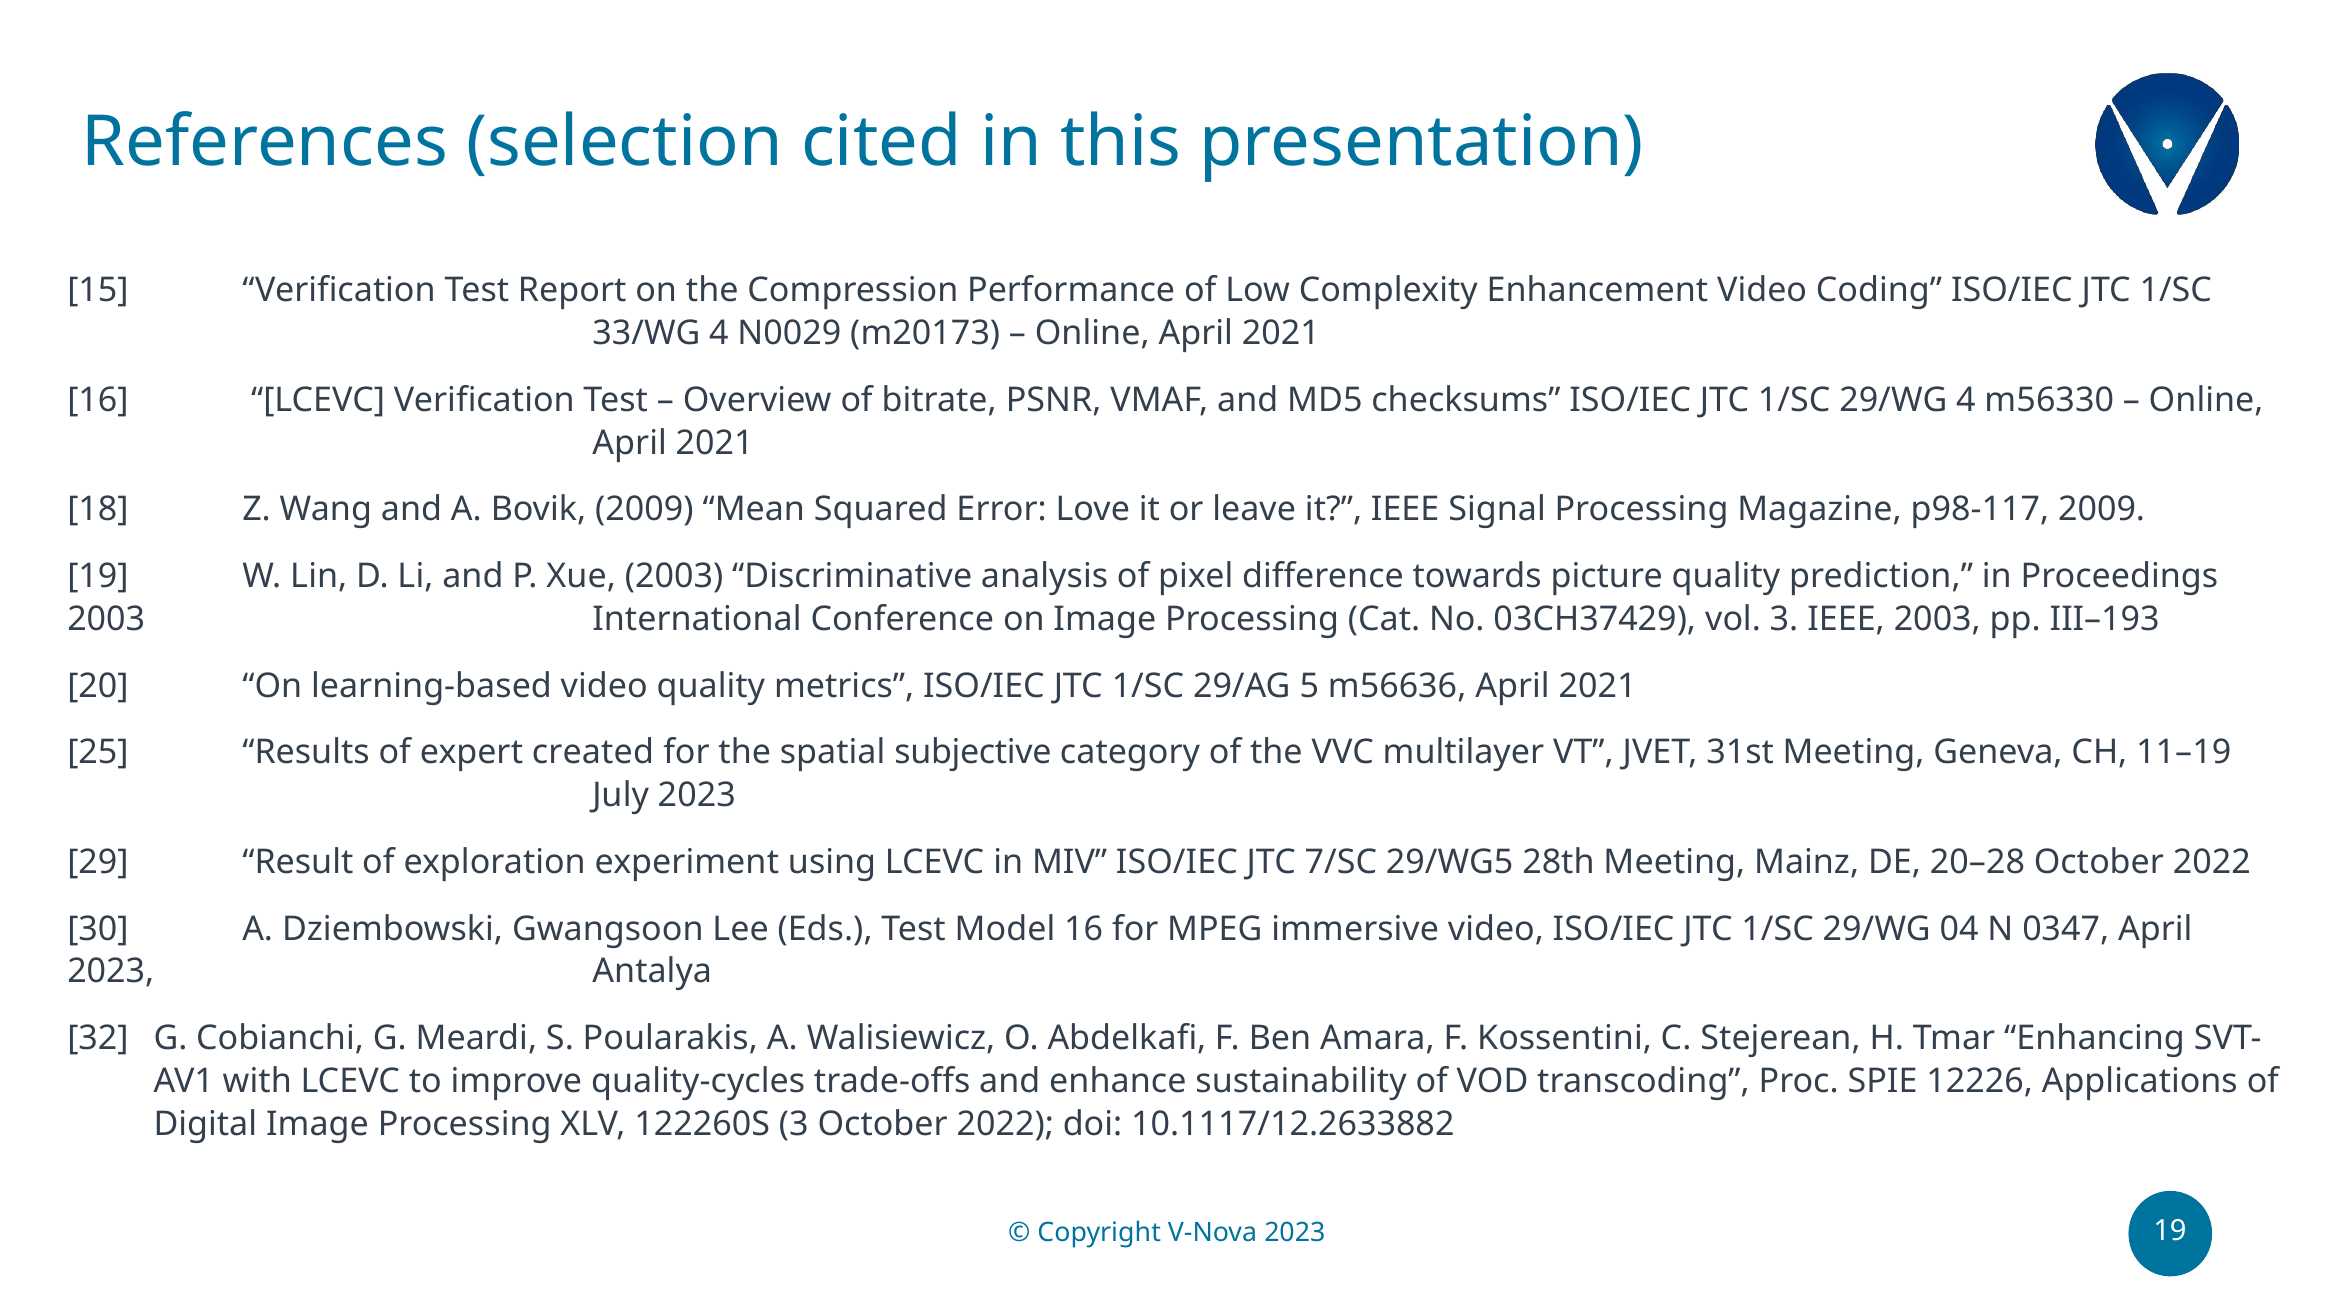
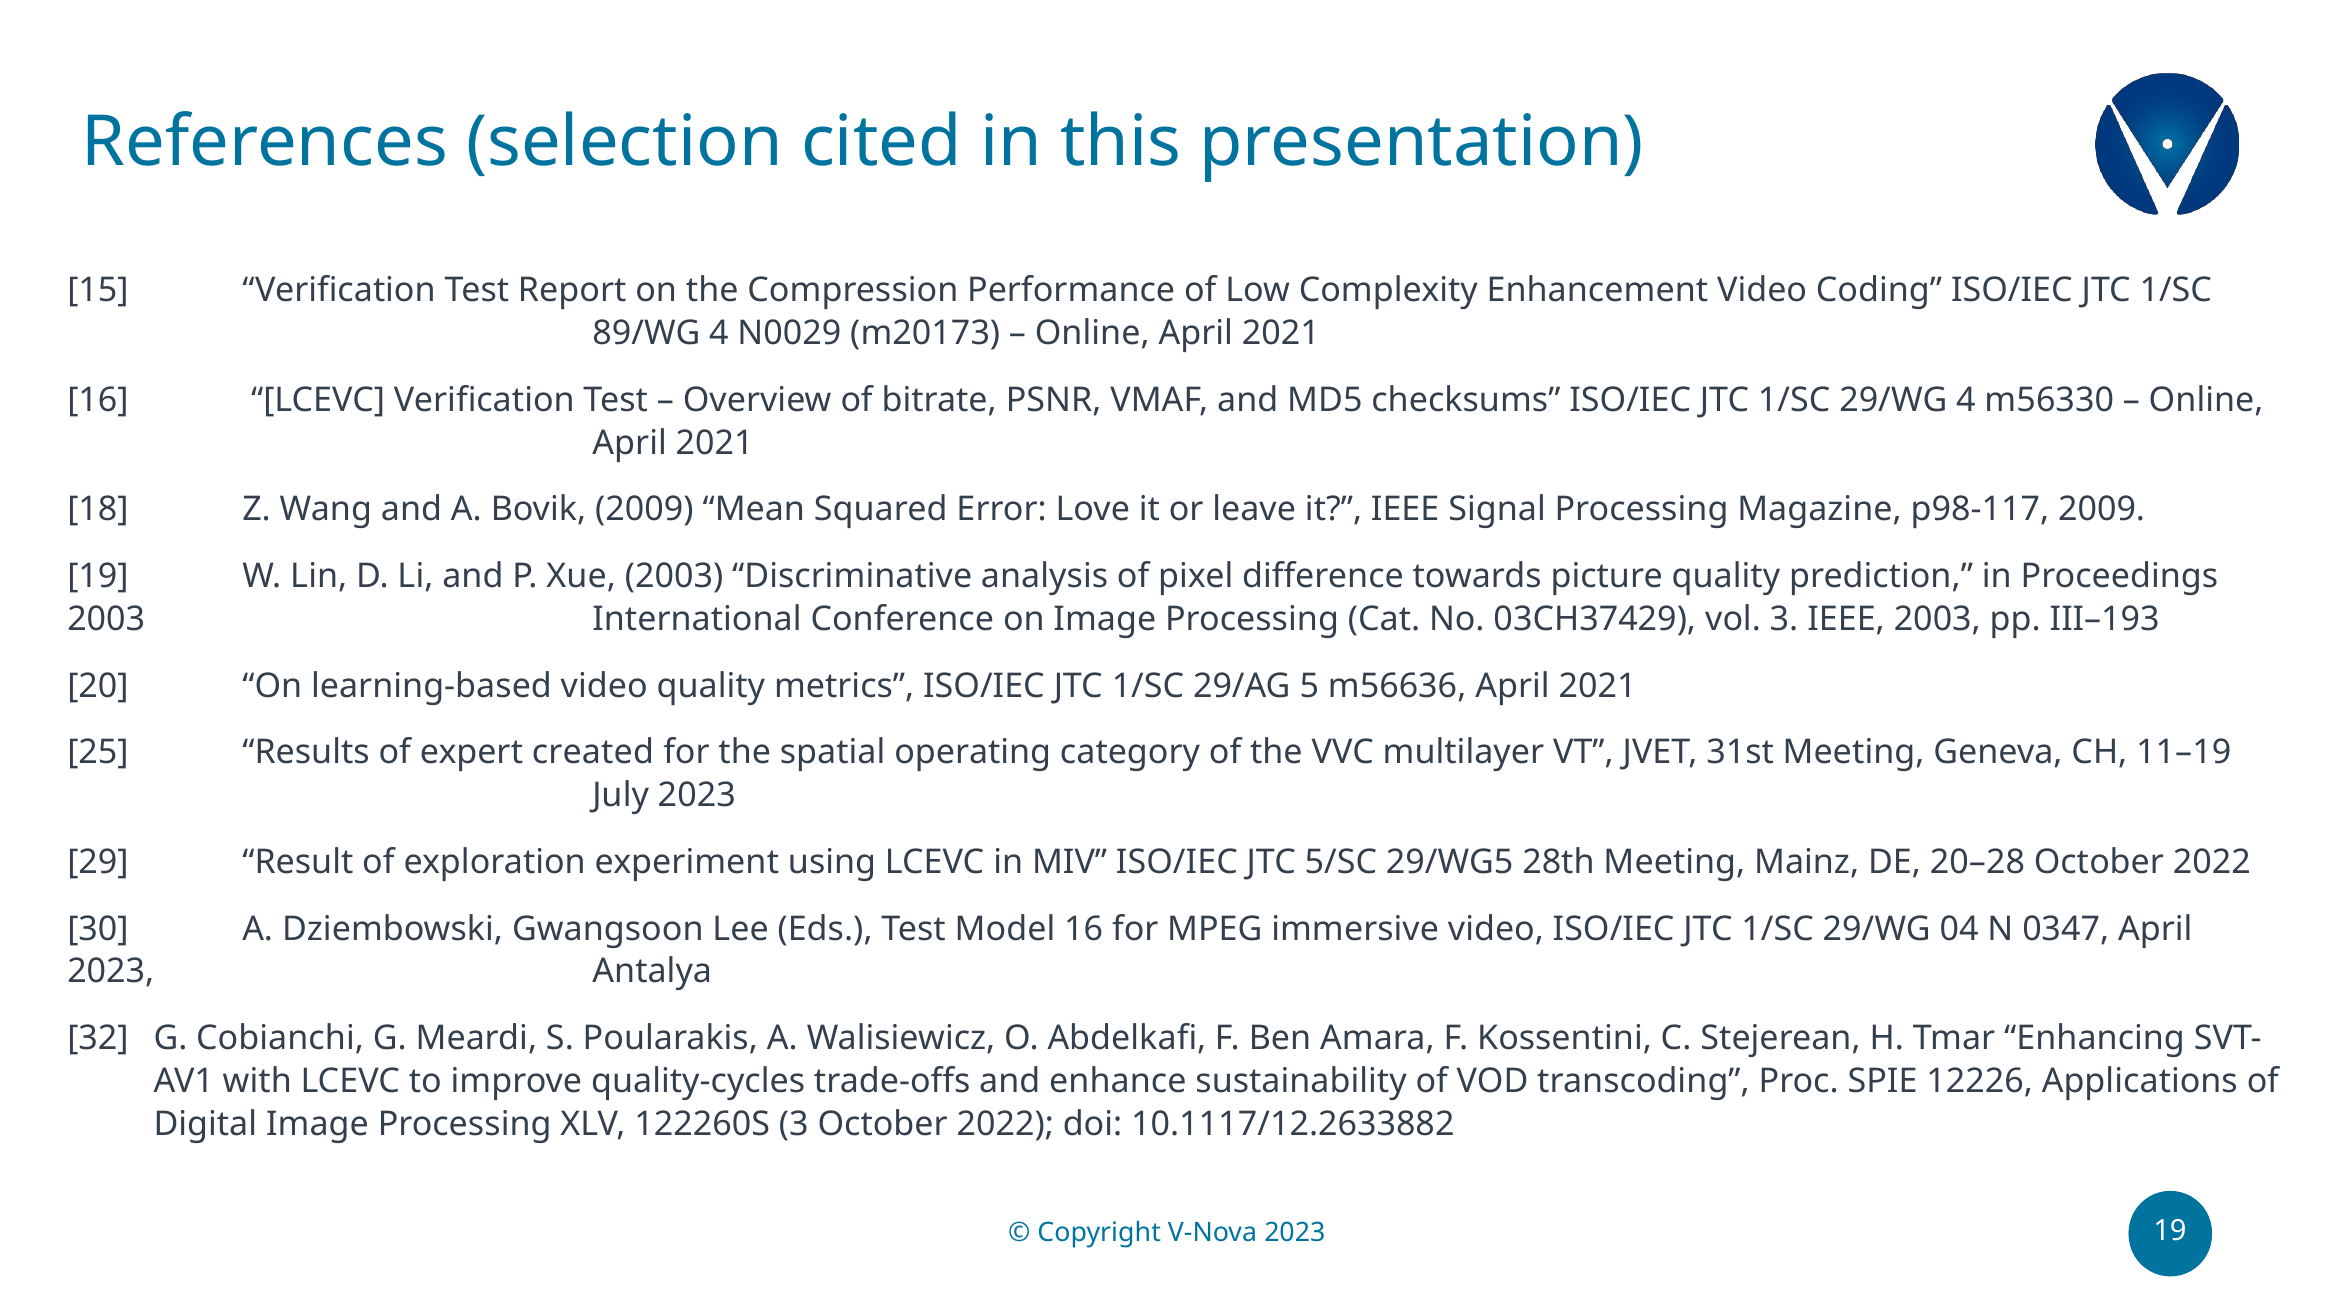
33/WG: 33/WG -> 89/WG
subjective: subjective -> operating
7/SC: 7/SC -> 5/SC
